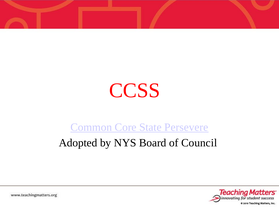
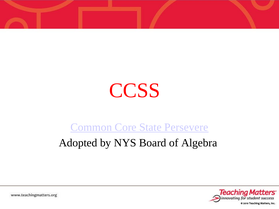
Council: Council -> Algebra
